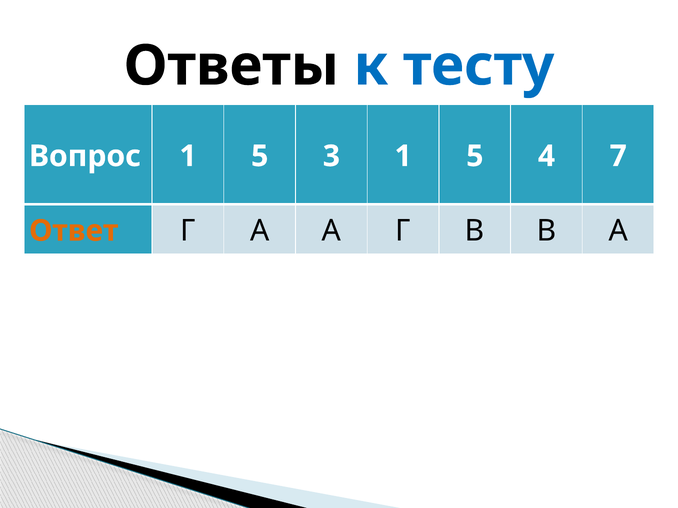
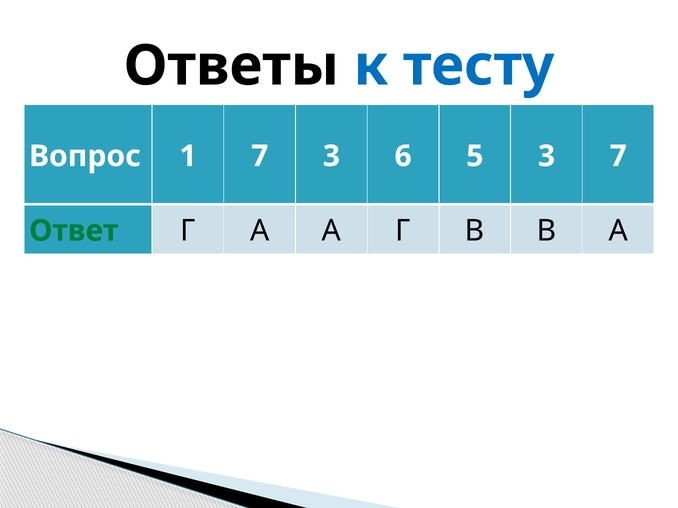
Вопрос 1 5: 5 -> 7
3 1: 1 -> 6
5 4: 4 -> 3
Ответ colour: orange -> green
